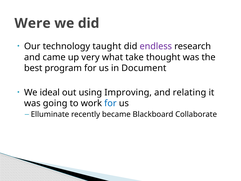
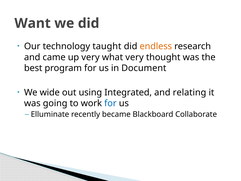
Were: Were -> Want
endless colour: purple -> orange
what take: take -> very
ideal: ideal -> wide
Improving: Improving -> Integrated
